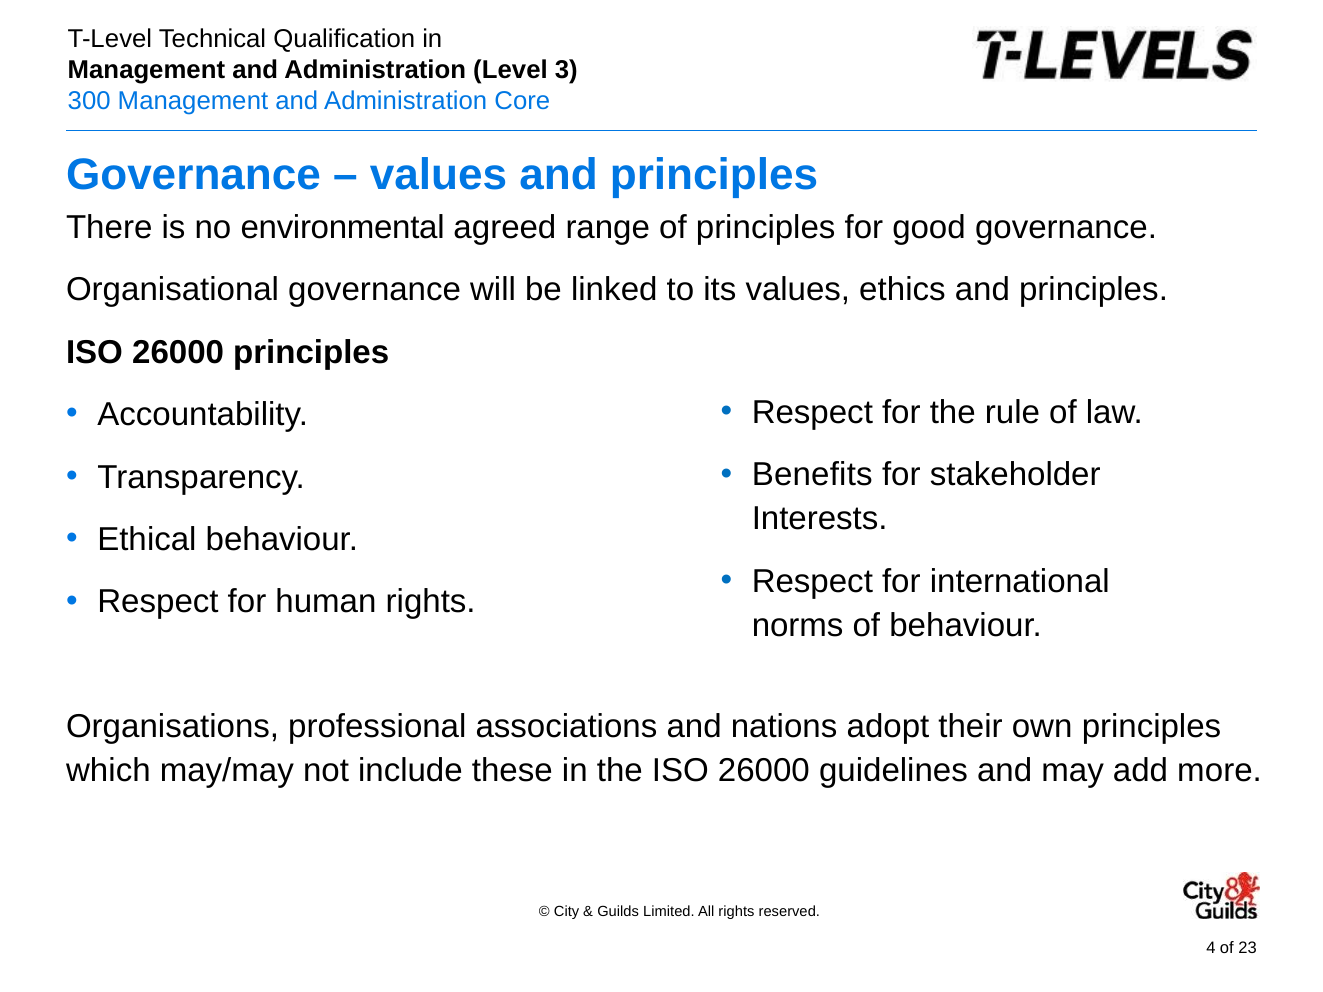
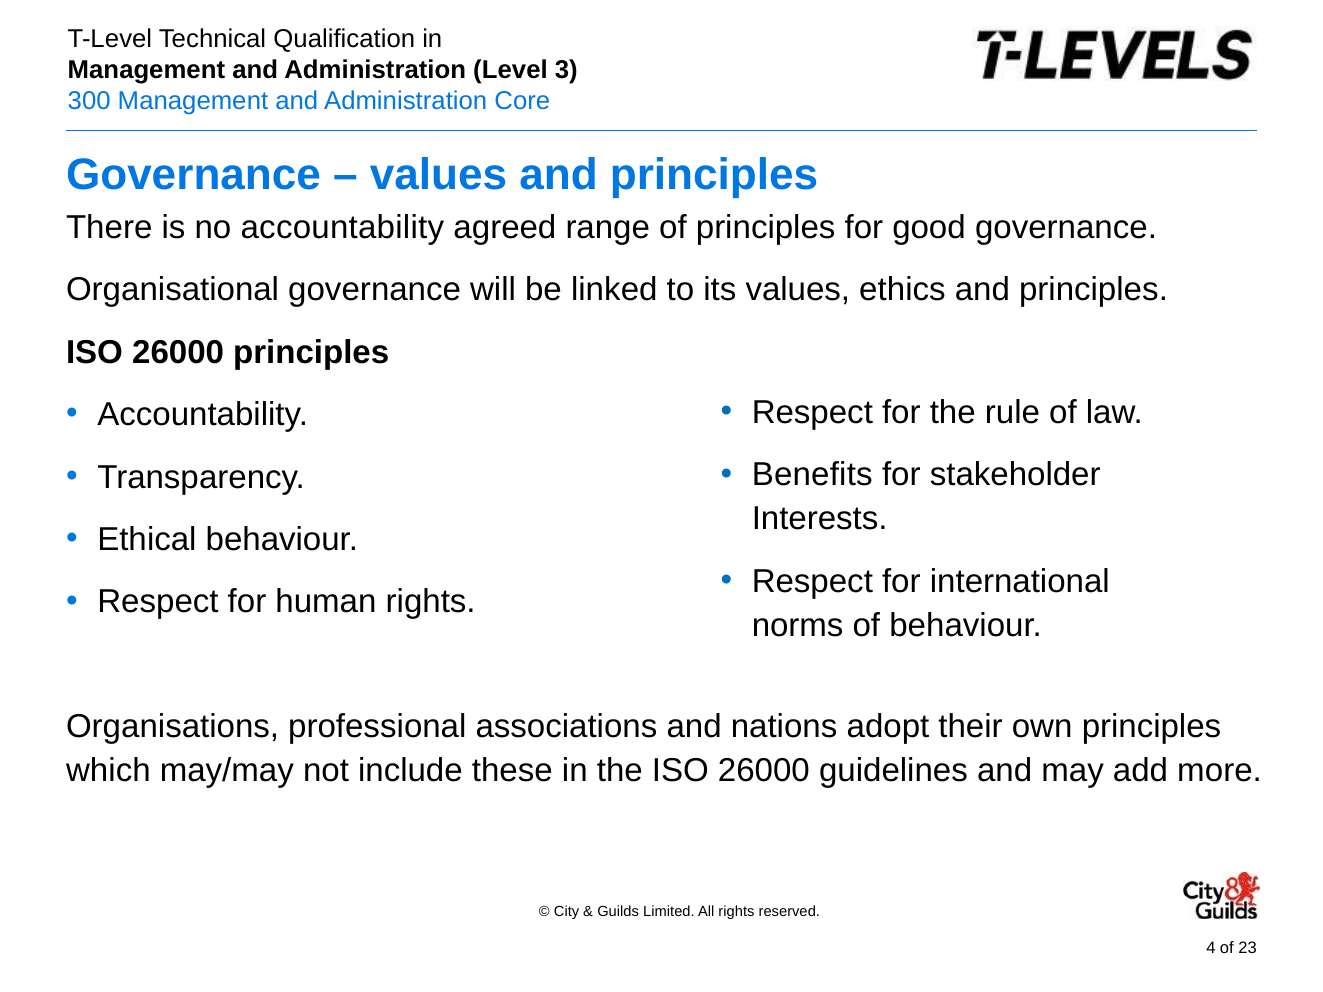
no environmental: environmental -> accountability
